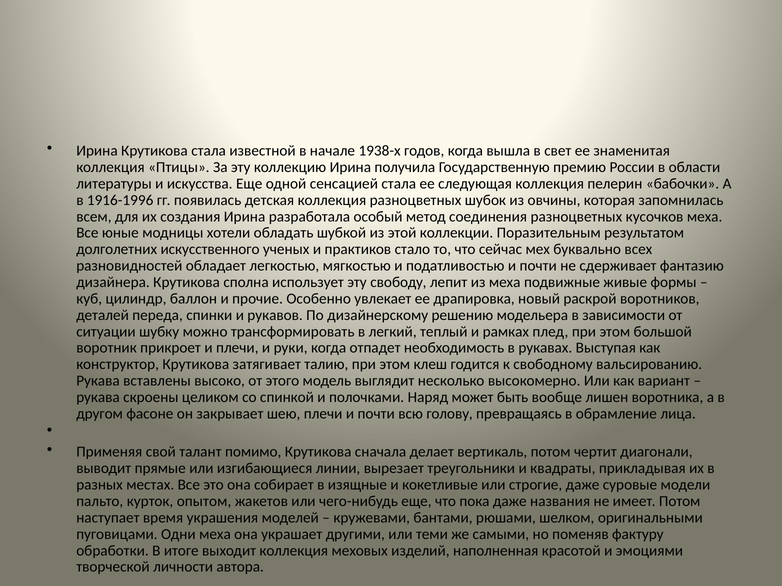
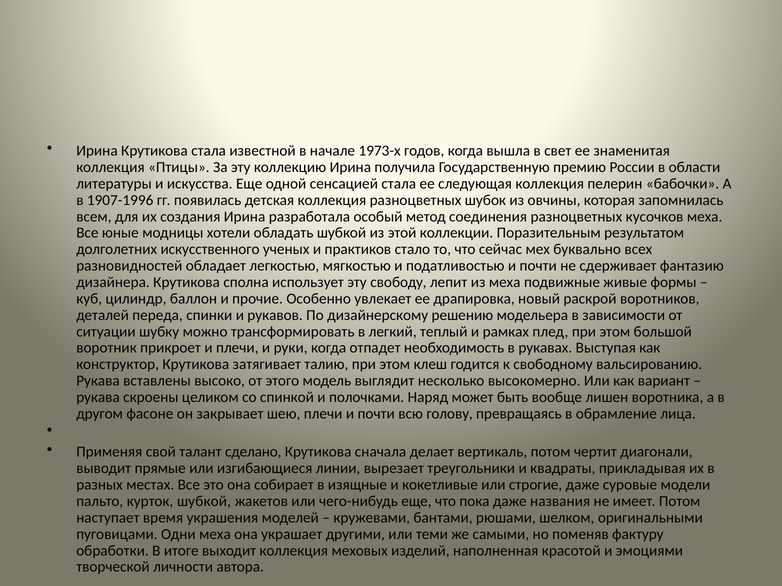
1938-х: 1938-х -> 1973-х
1916-1996: 1916-1996 -> 1907-1996
помимо: помимо -> сделано
курток опытом: опытом -> шубкой
